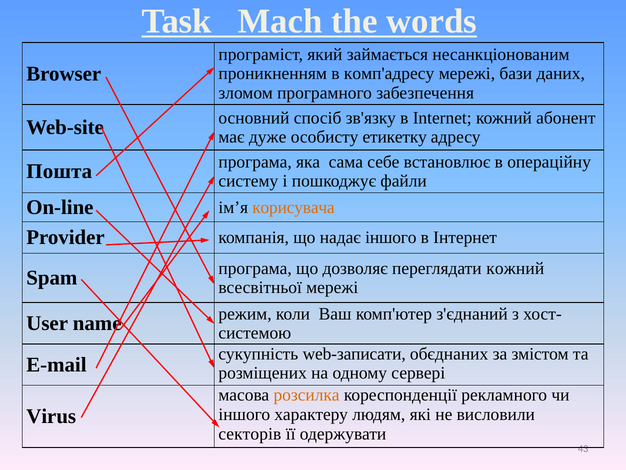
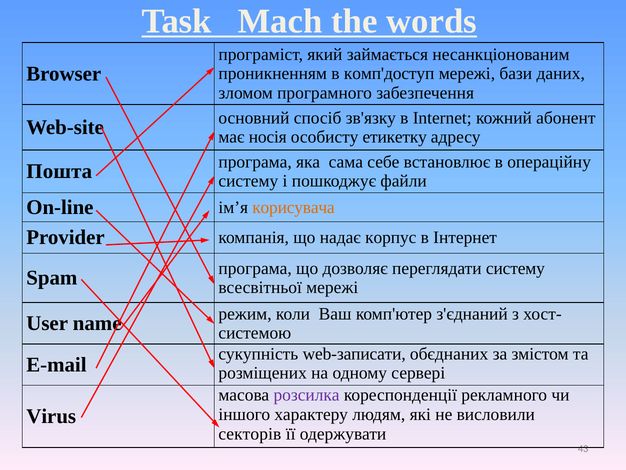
комп'адресу: комп'адресу -> комп'доступ
дуже: дуже -> носія
надає іншого: іншого -> корпус
переглядати кожний: кожний -> систему
розсилка colour: orange -> purple
